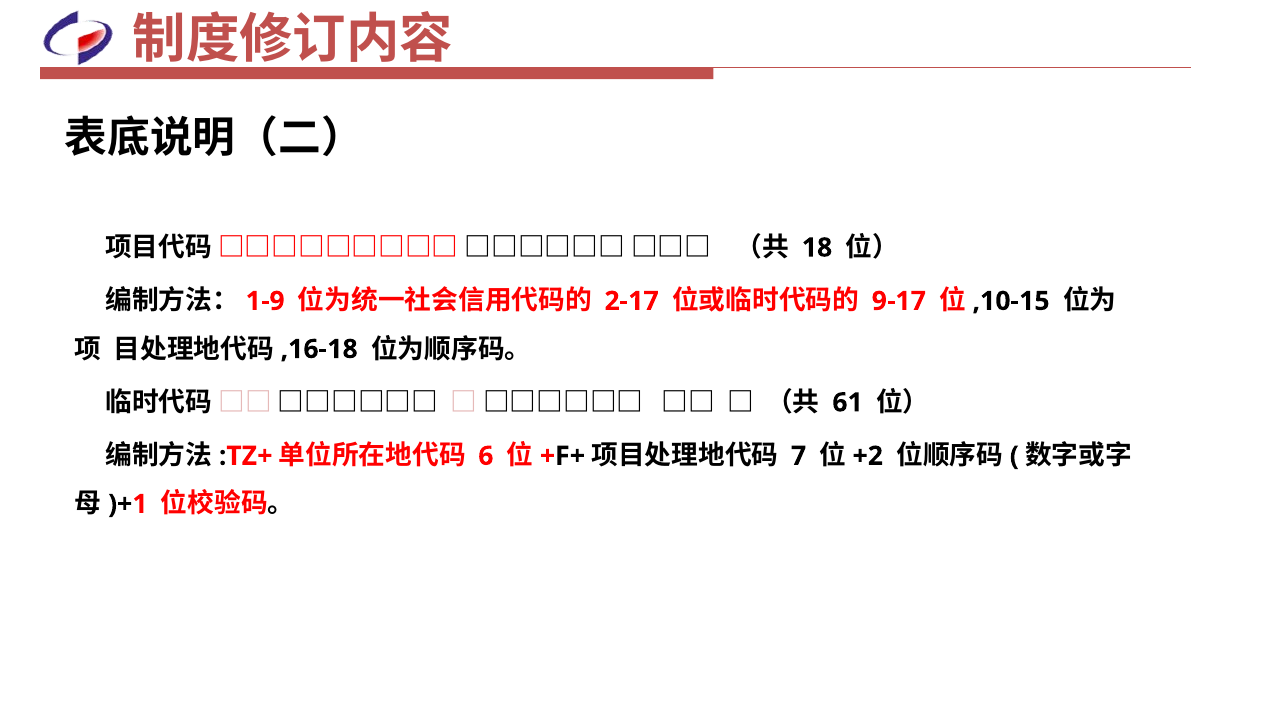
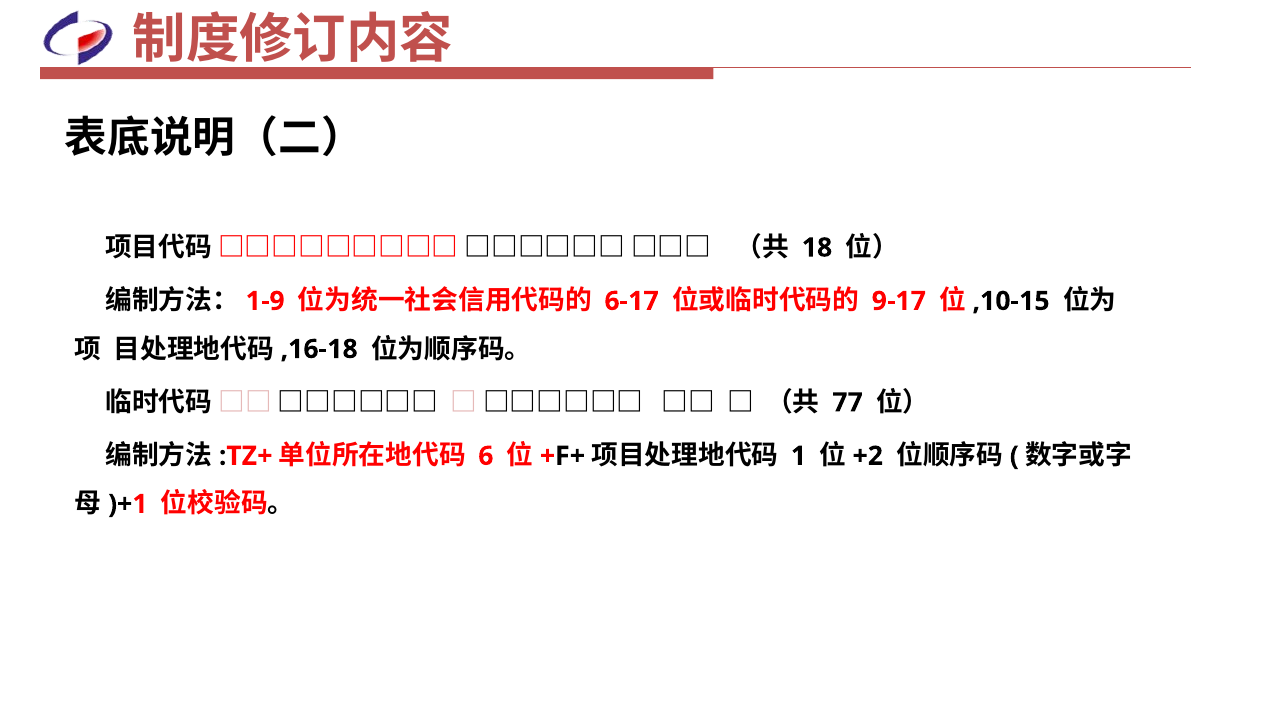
2-17: 2-17 -> 6-17
61: 61 -> 77
7: 7 -> 1
